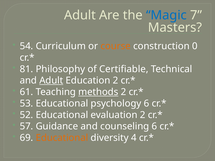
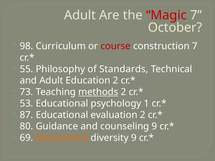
Magic colour: blue -> red
Masters: Masters -> October
54: 54 -> 98
course colour: orange -> red
construction 0: 0 -> 7
81: 81 -> 55
Certifiable: Certifiable -> Standards
Adult at (51, 81) underline: present -> none
61: 61 -> 73
psychology 6: 6 -> 1
52: 52 -> 87
57: 57 -> 80
counseling 6: 6 -> 9
diversity 4: 4 -> 9
